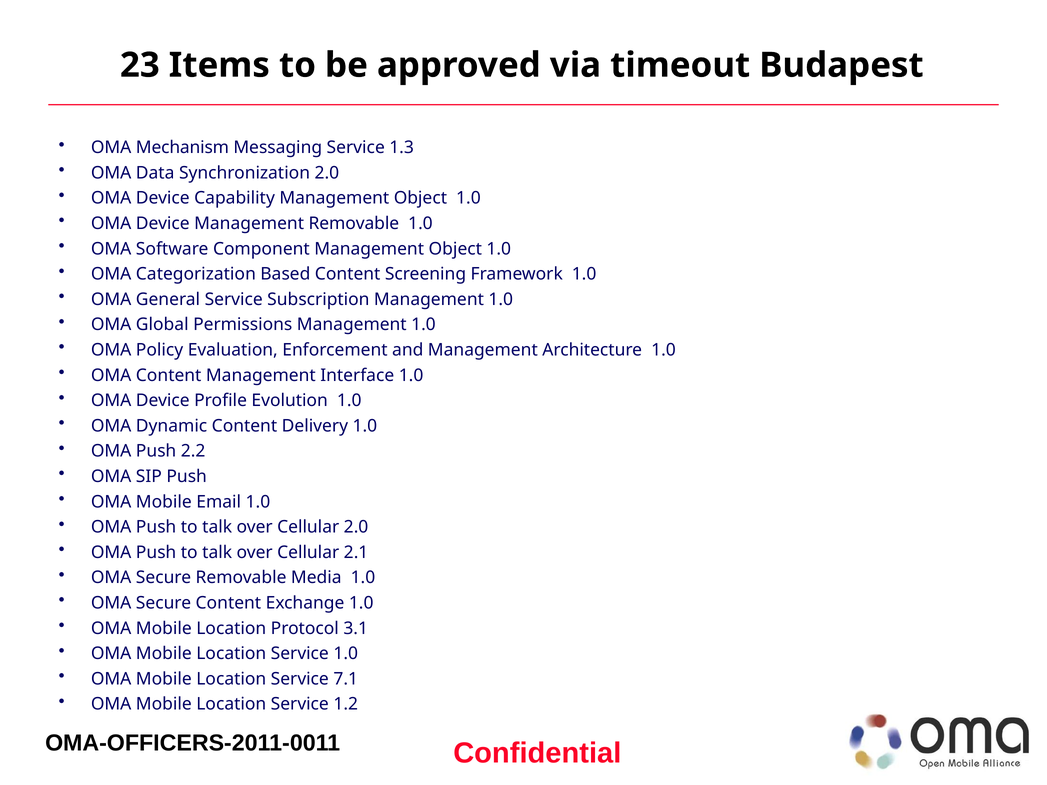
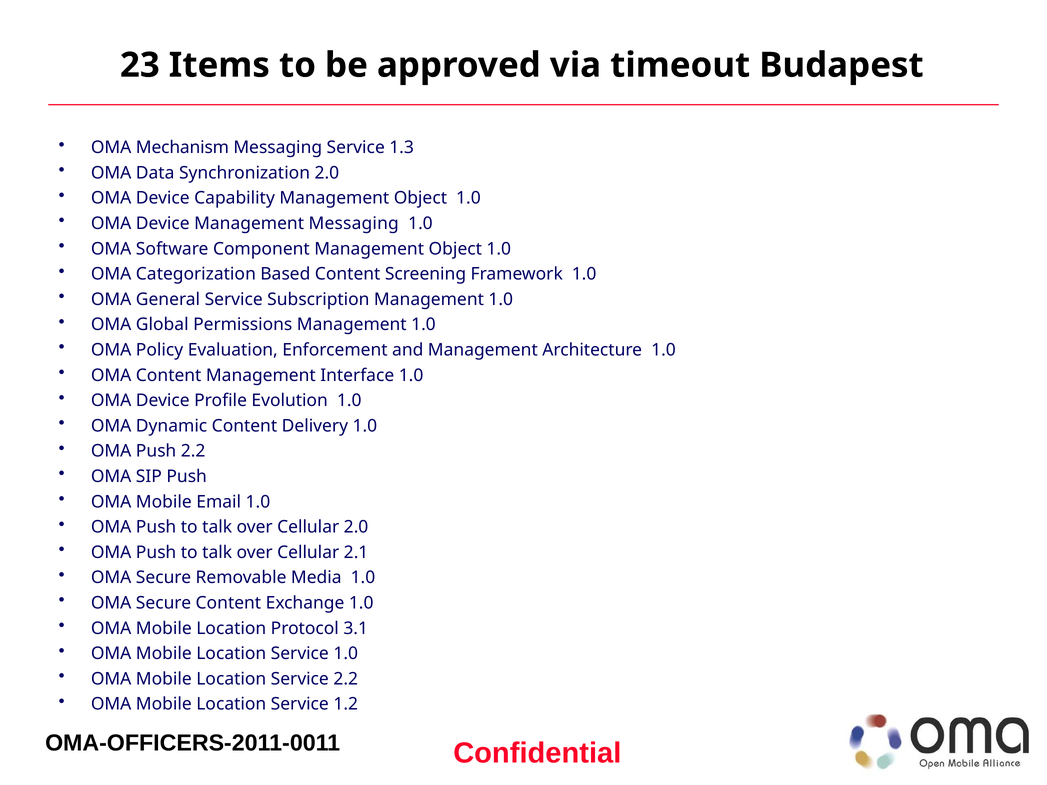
Management Removable: Removable -> Messaging
Service 7.1: 7.1 -> 2.2
